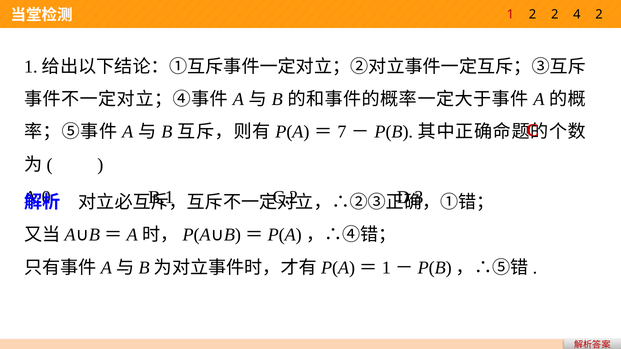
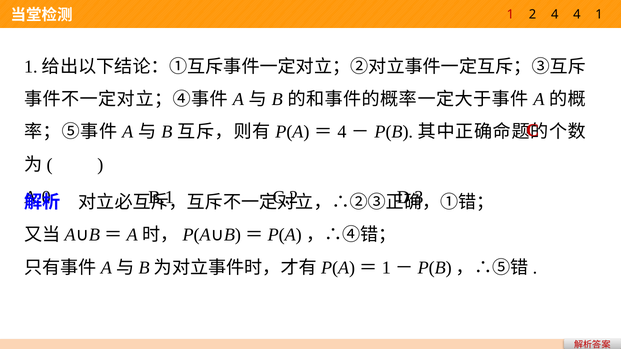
2 2: 2 -> 4
4 2: 2 -> 1
7 at (342, 132): 7 -> 4
